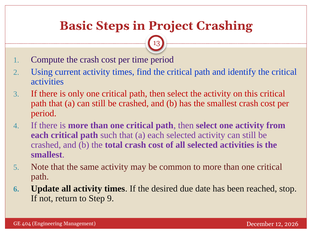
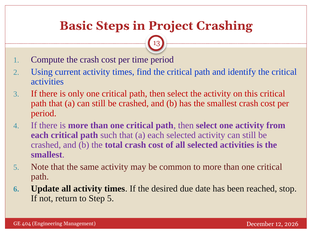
Step 9: 9 -> 5
